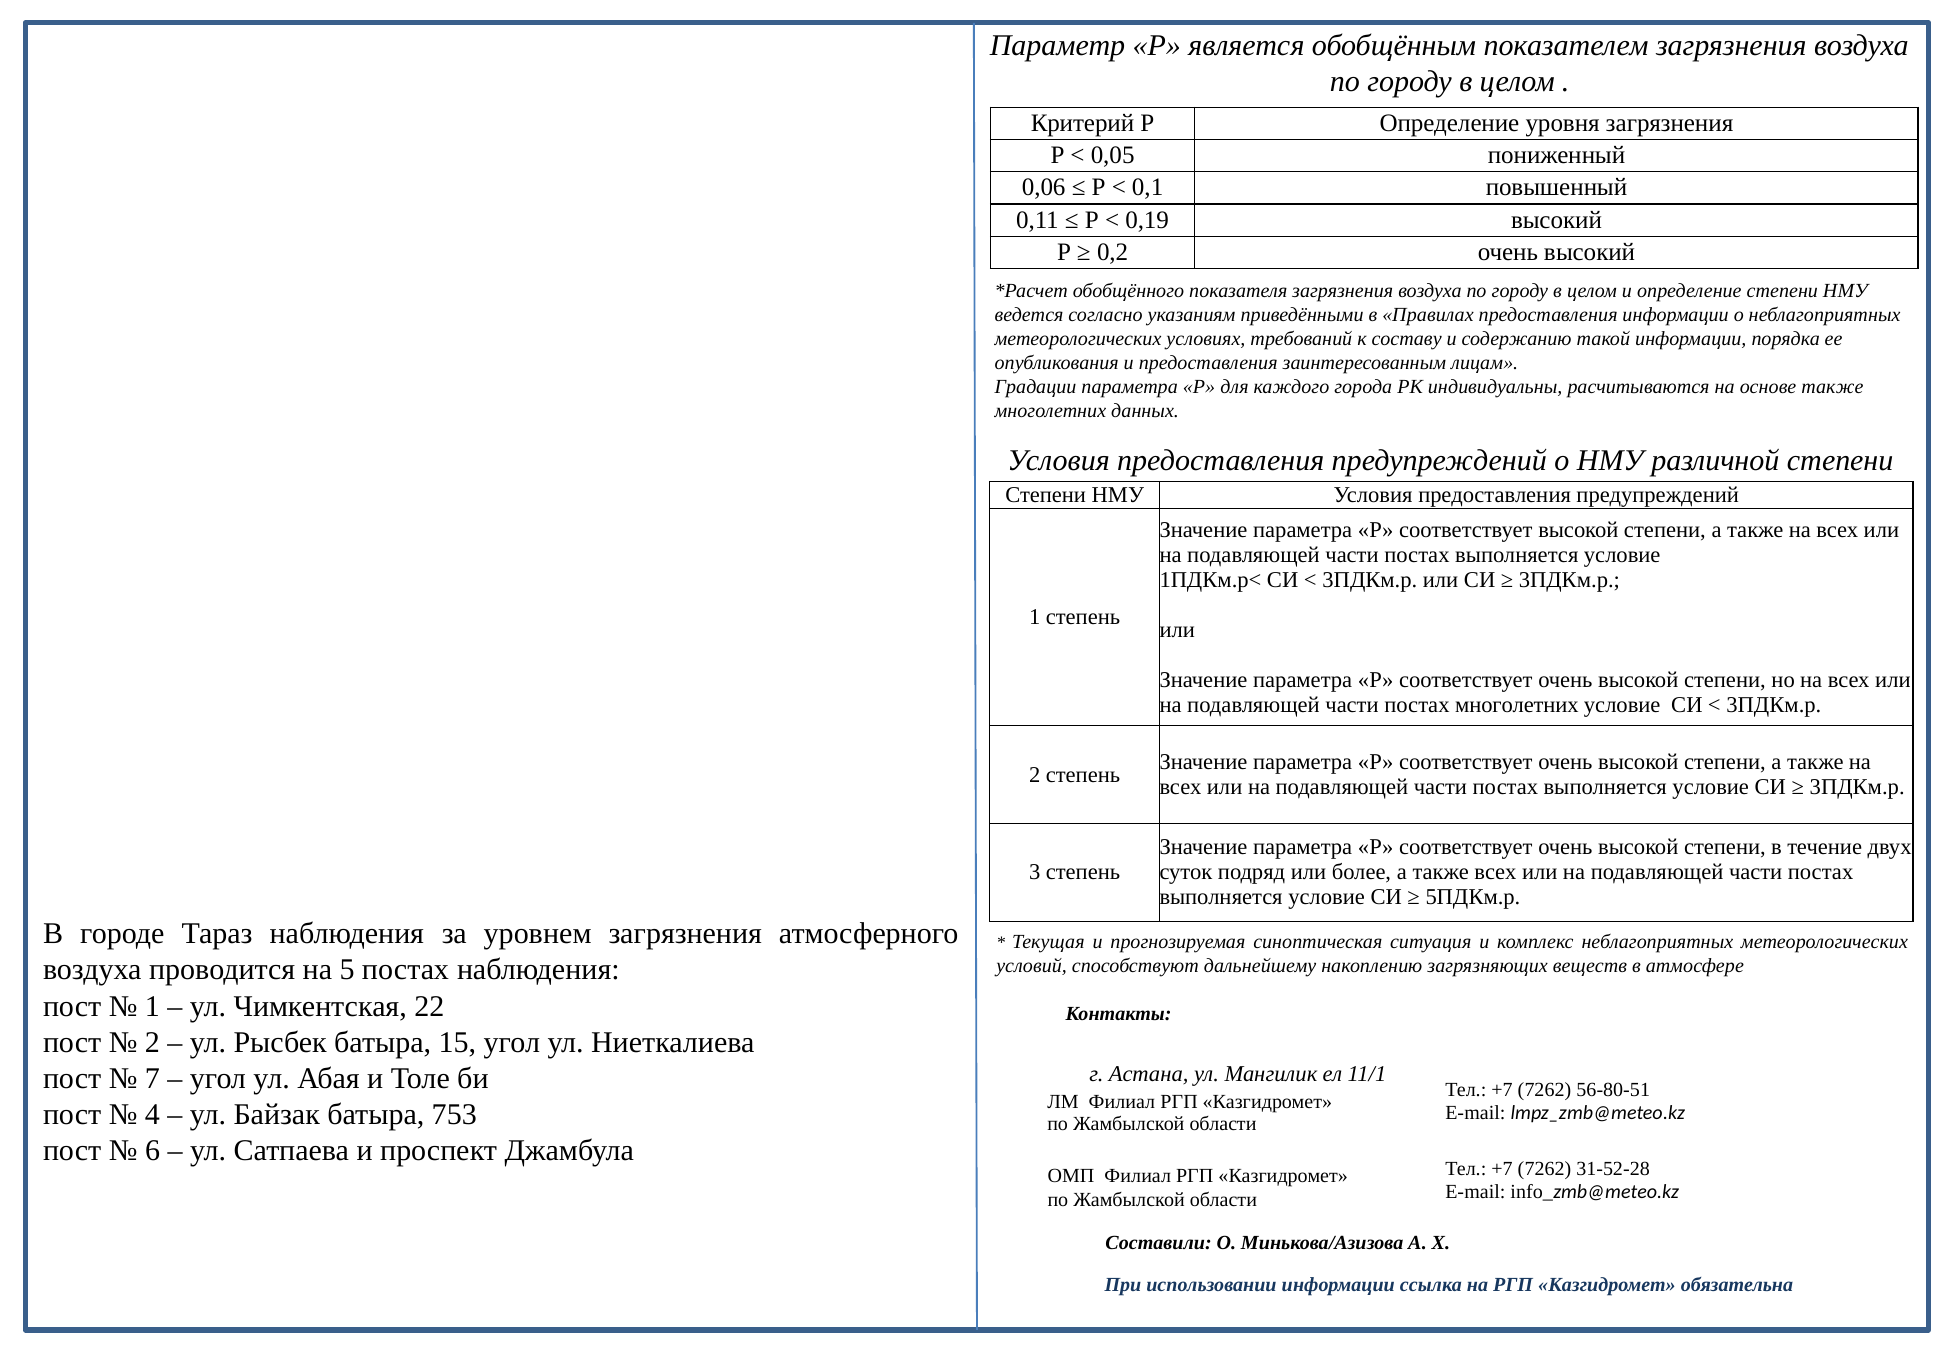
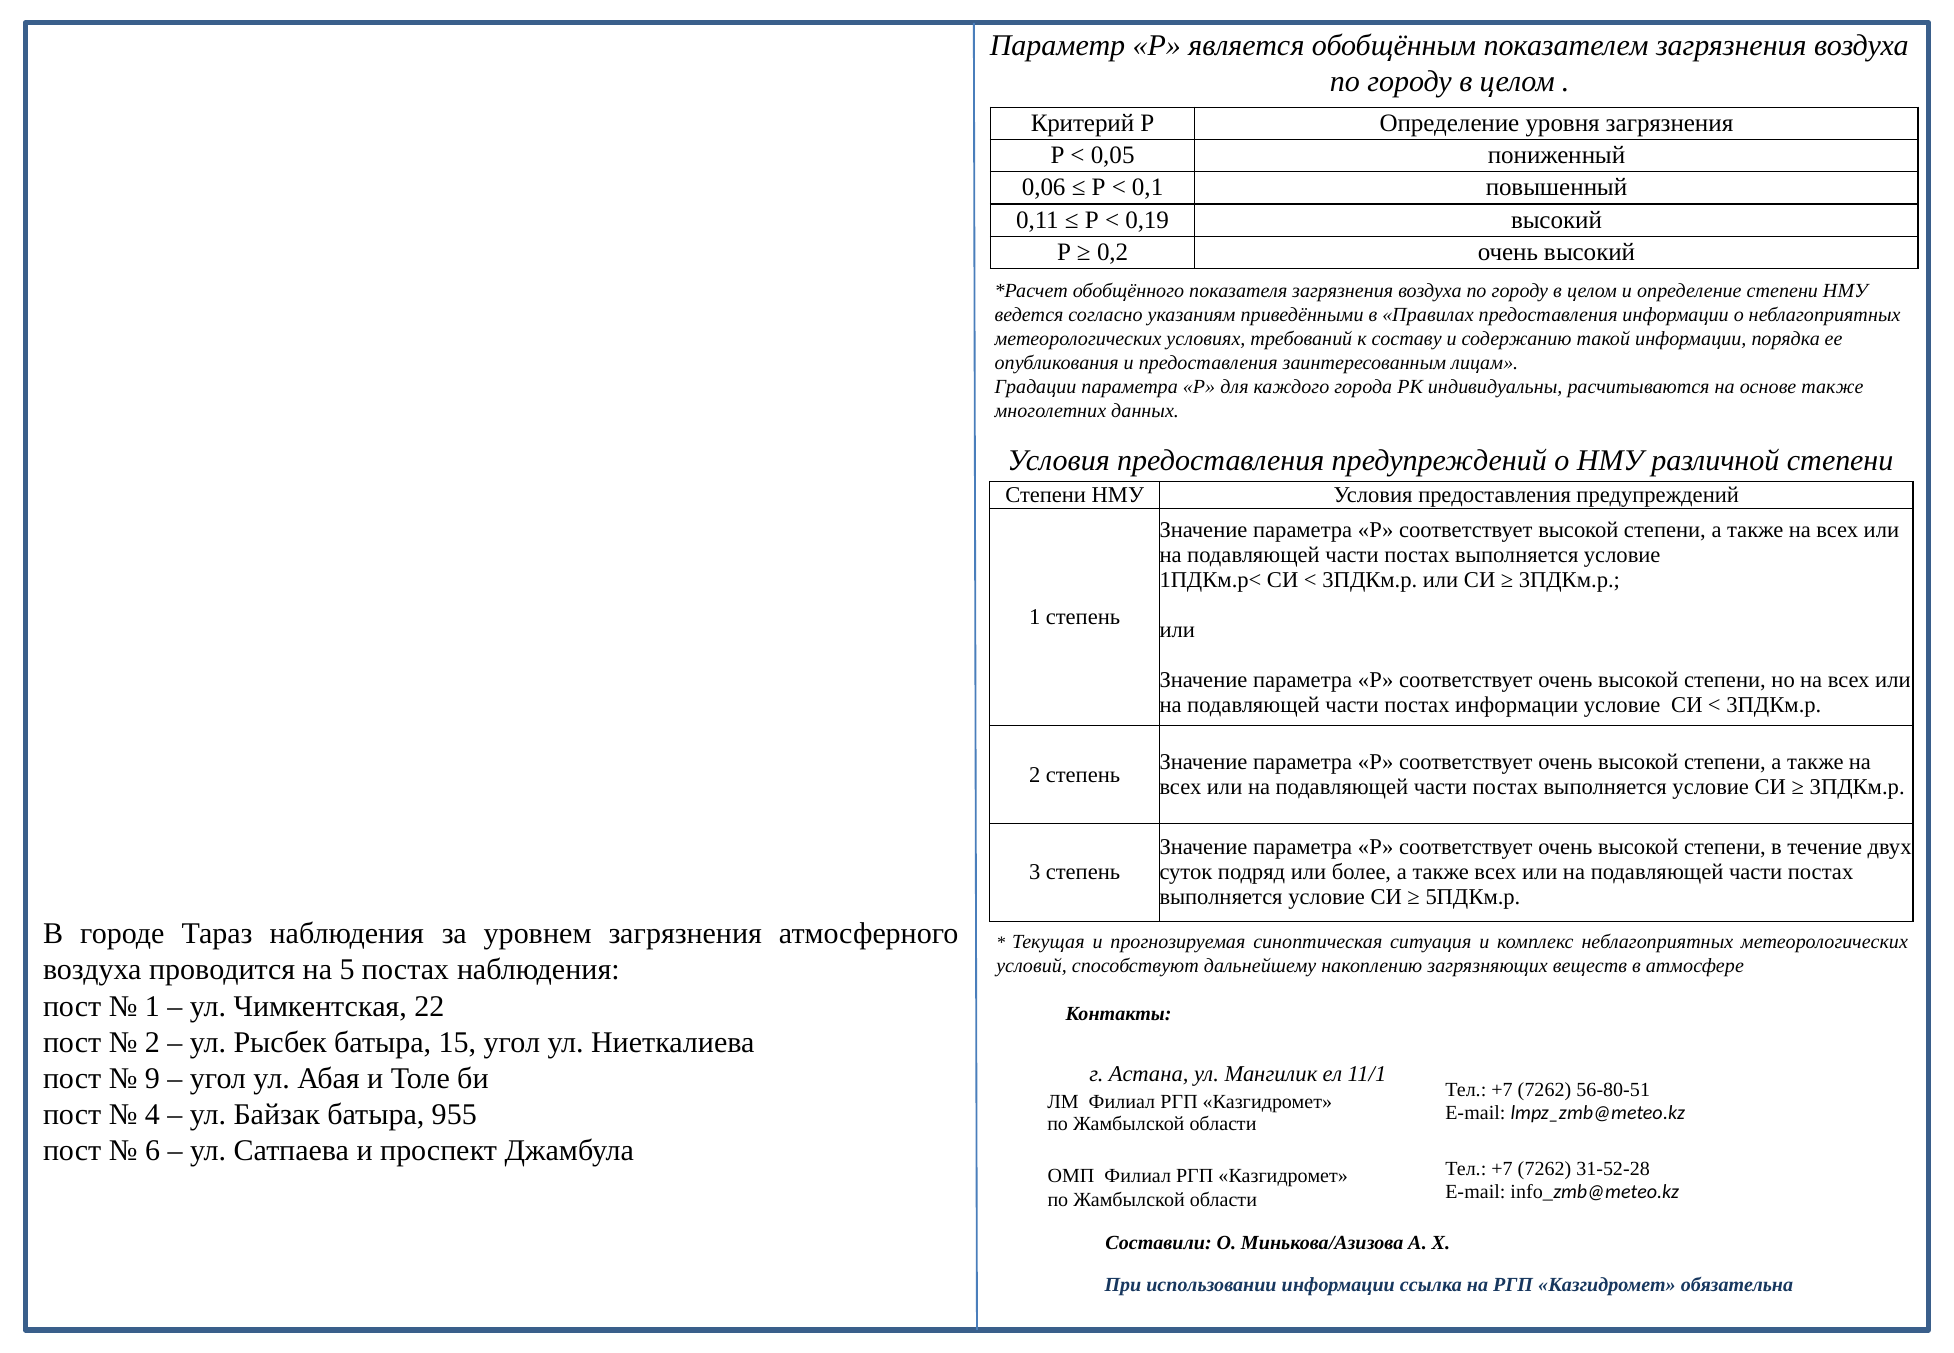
постах многолетних: многолетних -> информации
7: 7 -> 9
753: 753 -> 955
